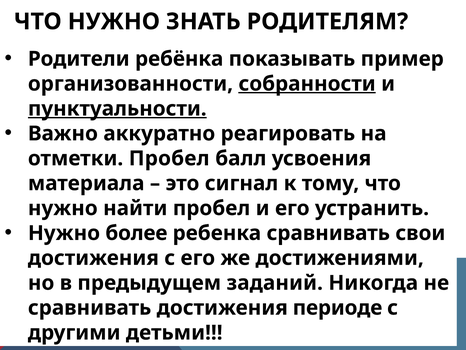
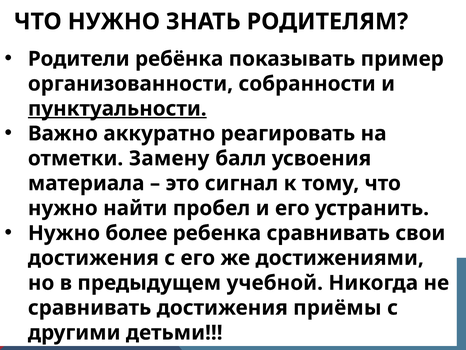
собранности underline: present -> none
отметки Пробел: Пробел -> Замену
заданий: заданий -> учебной
периоде: периоде -> приёмы
